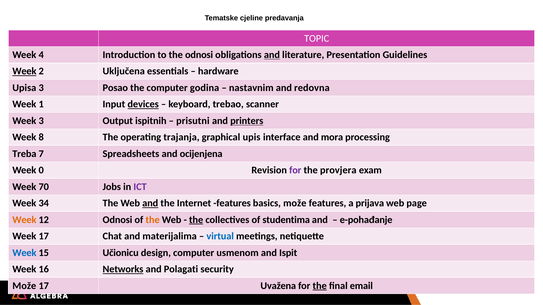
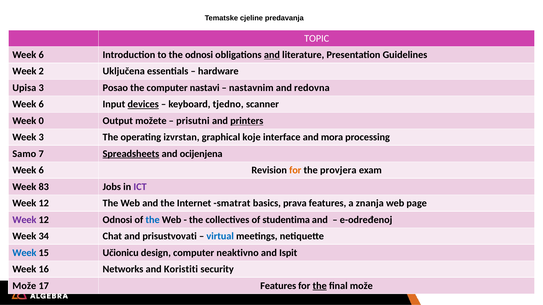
4 at (41, 55): 4 -> 6
Week at (24, 71) underline: present -> none
godina: godina -> nastavi
1 at (41, 104): 1 -> 6
trebao: trebao -> tjedno
Week 3: 3 -> 0
ispitnih: ispitnih -> možete
Week 8: 8 -> 3
trajanja: trajanja -> izvrstan
upis: upis -> koje
Treba: Treba -> Samo
Spreadsheets underline: none -> present
0 at (41, 170): 0 -> 6
for at (295, 170) colour: purple -> orange
70: 70 -> 83
34 at (44, 204): 34 -> 12
and at (150, 204) underline: present -> none
Internet features: features -> smatrat
basics može: može -> prava
prijava: prijava -> znanja
Week at (24, 220) colour: orange -> purple
the at (153, 220) colour: orange -> blue
the at (196, 220) underline: present -> none
e-pohađanje: e-pohađanje -> e-određenoj
Week 17: 17 -> 34
materijalima: materijalima -> prisustvovati
usmenom: usmenom -> neaktivno
Networks underline: present -> none
Polagati: Polagati -> Koristiti
17 Uvažena: Uvažena -> Features
final email: email -> može
